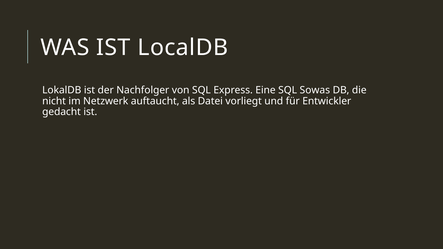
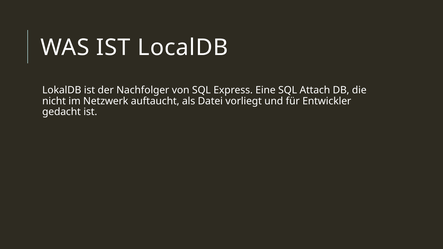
Sowas: Sowas -> Attach
